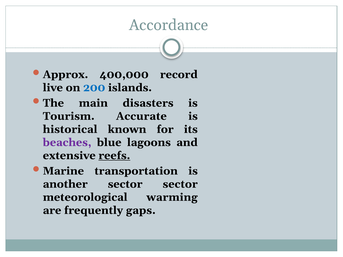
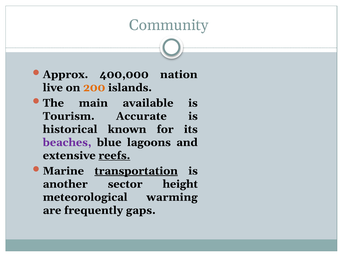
Accordance: Accordance -> Community
record: record -> nation
200 colour: blue -> orange
disasters: disasters -> available
transportation underline: none -> present
sector sector: sector -> height
